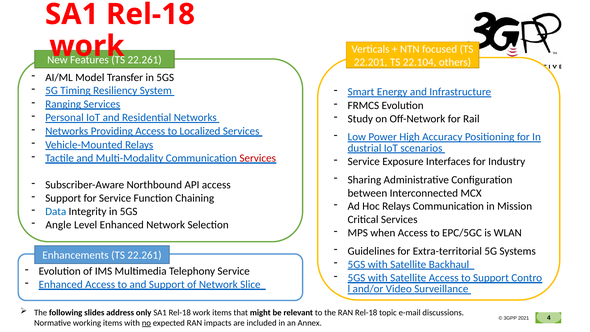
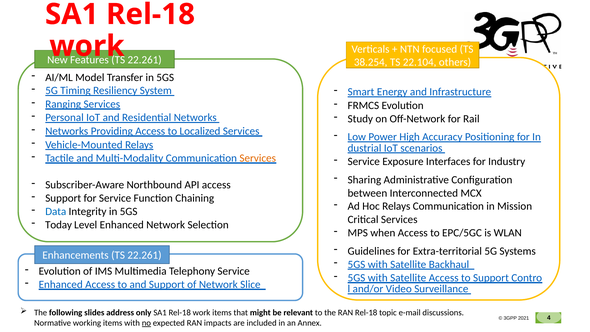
22.201: 22.201 -> 38.254
Services at (258, 158) colour: red -> orange
Angle: Angle -> Today
